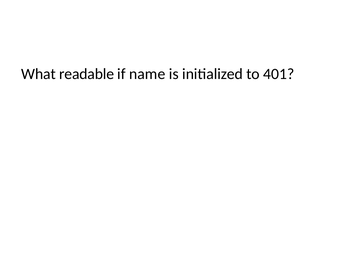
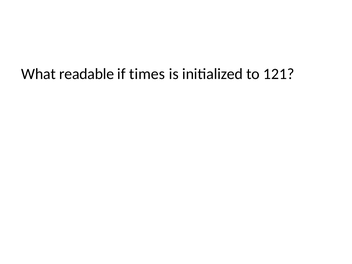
name: name -> times
401: 401 -> 121
